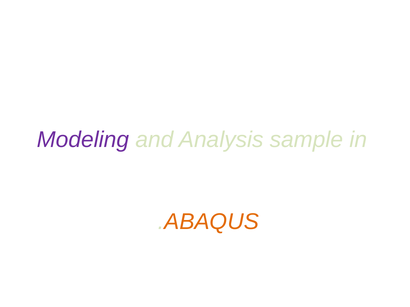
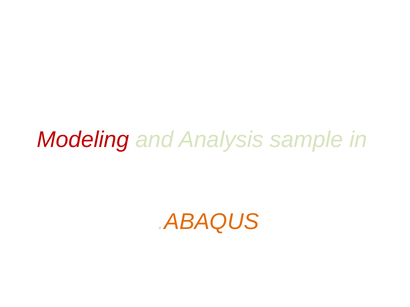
Modeling colour: purple -> red
